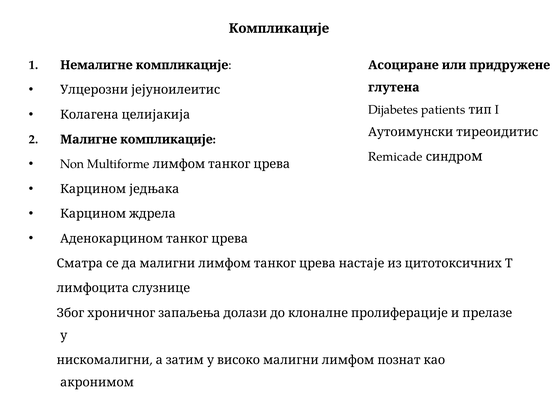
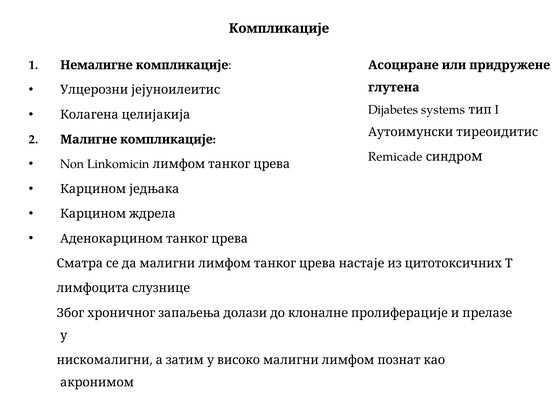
patients: patients -> systems
Multiforme: Multiforme -> Linkomicin
